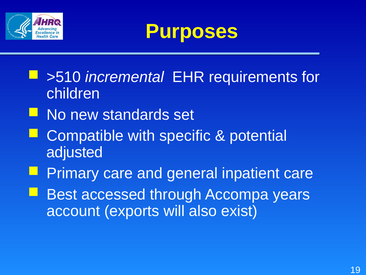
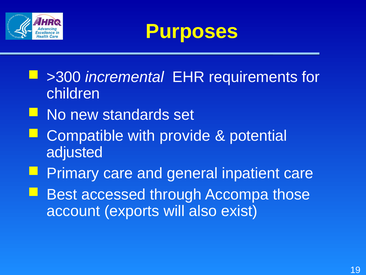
>510: >510 -> >300
specific: specific -> provide
years: years -> those
